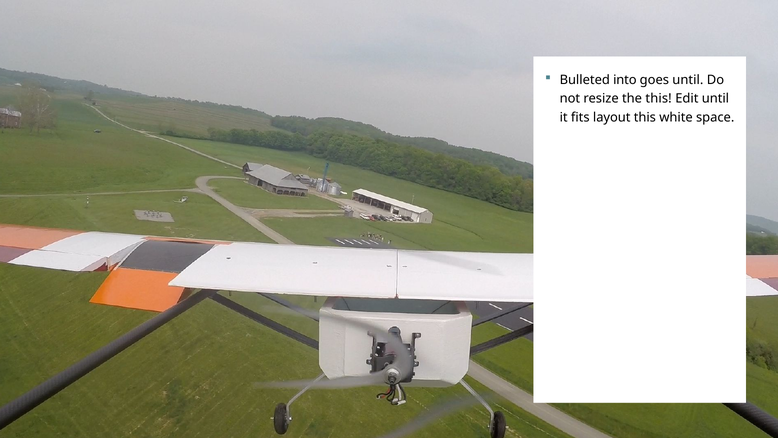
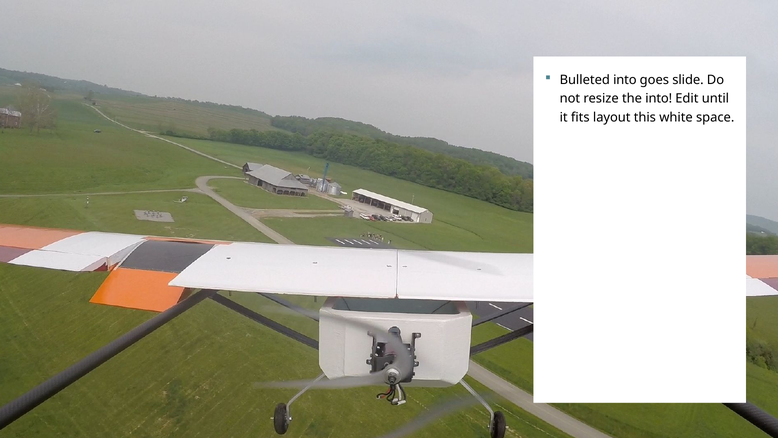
goes until: until -> slide
the this: this -> into
